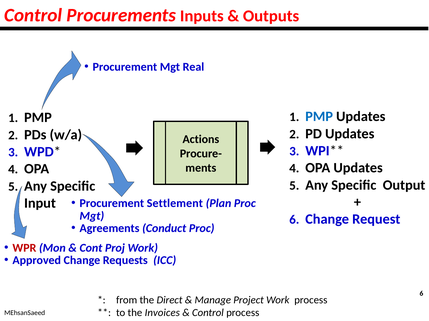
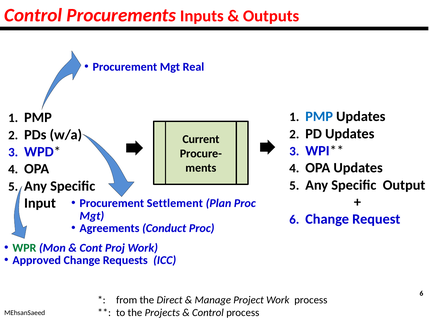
Actions: Actions -> Current
WPR colour: red -> green
Invoices: Invoices -> Projects
